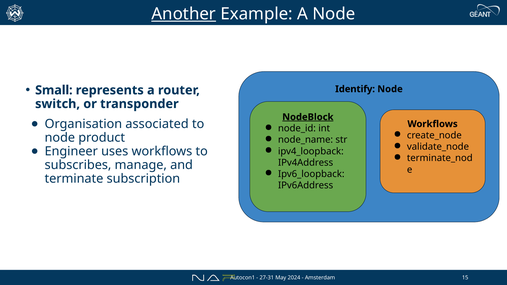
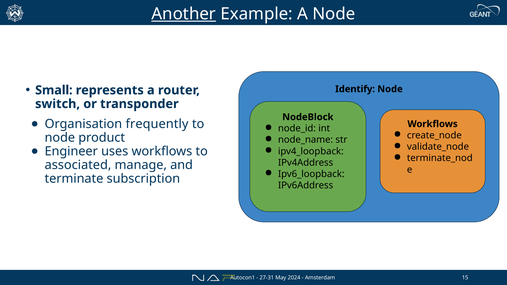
NodeBlock underline: present -> none
associated: associated -> frequently
subscribes: subscribes -> associated
